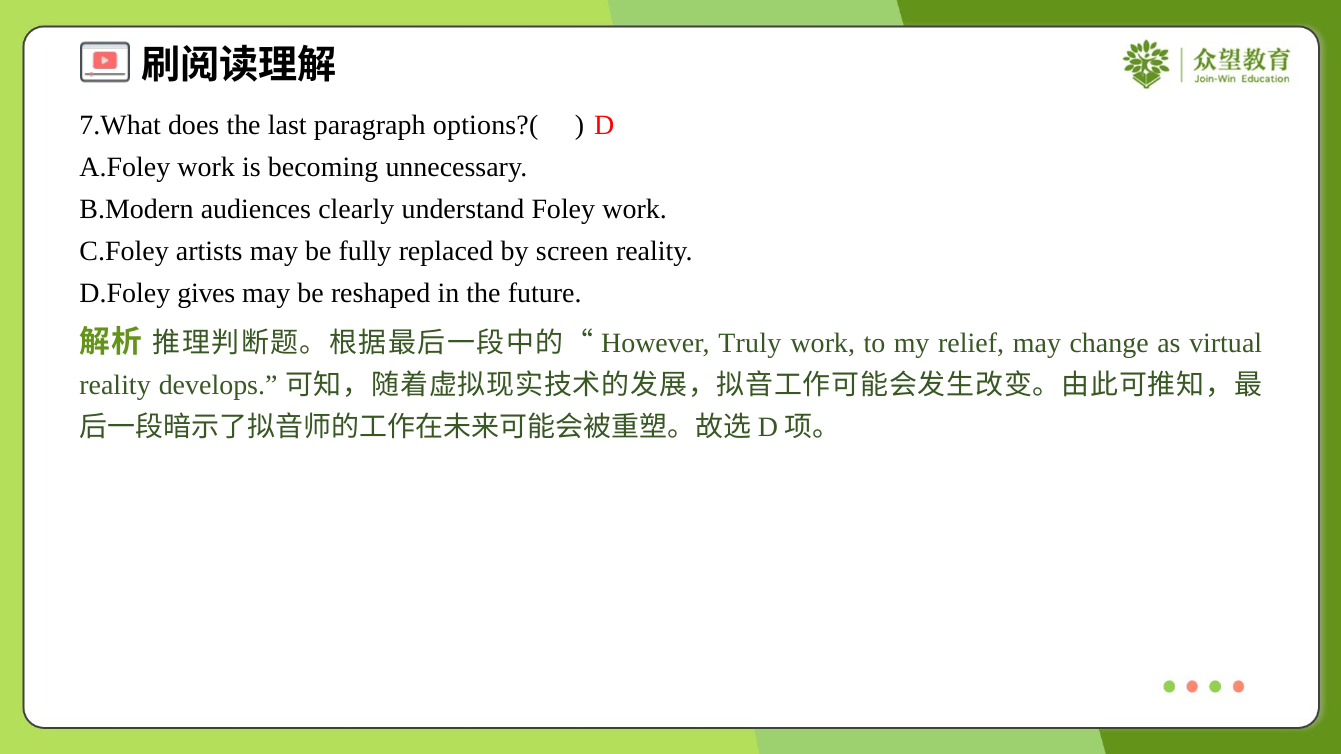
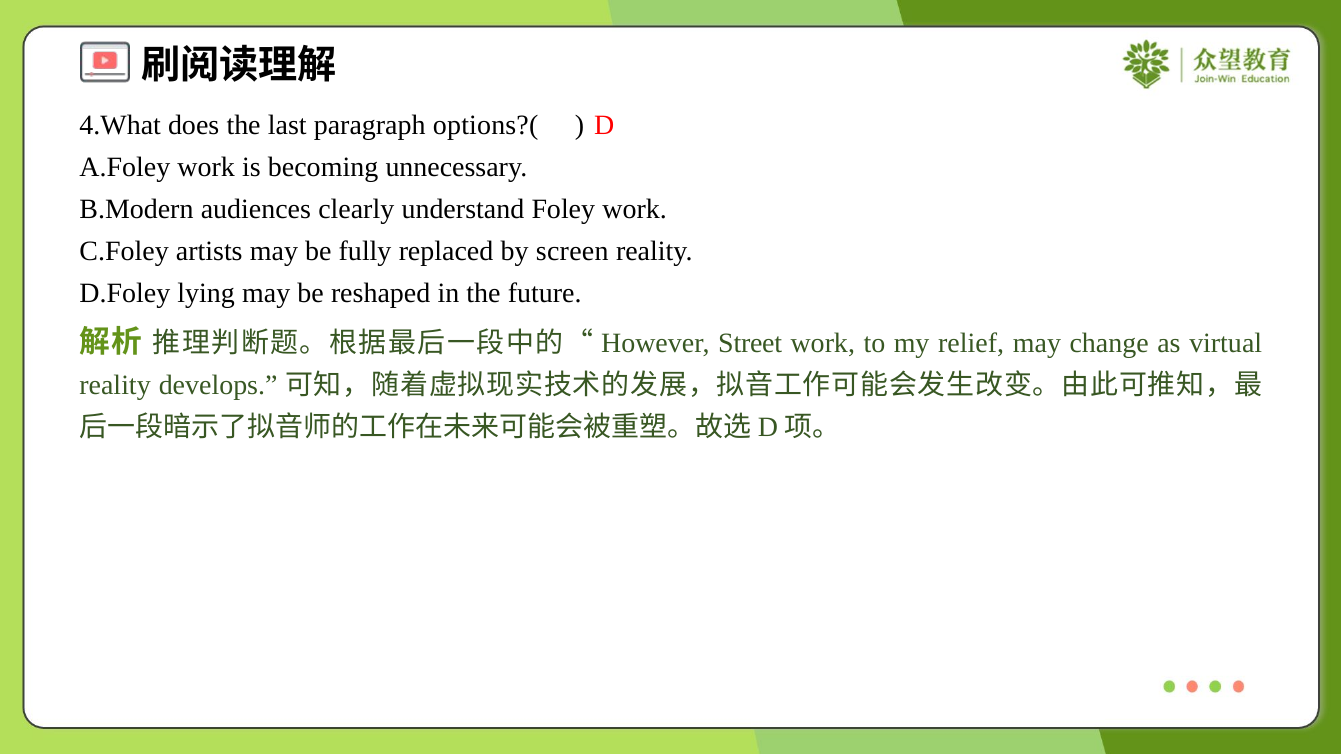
7.What: 7.What -> 4.What
gives: gives -> lying
Truly: Truly -> Street
